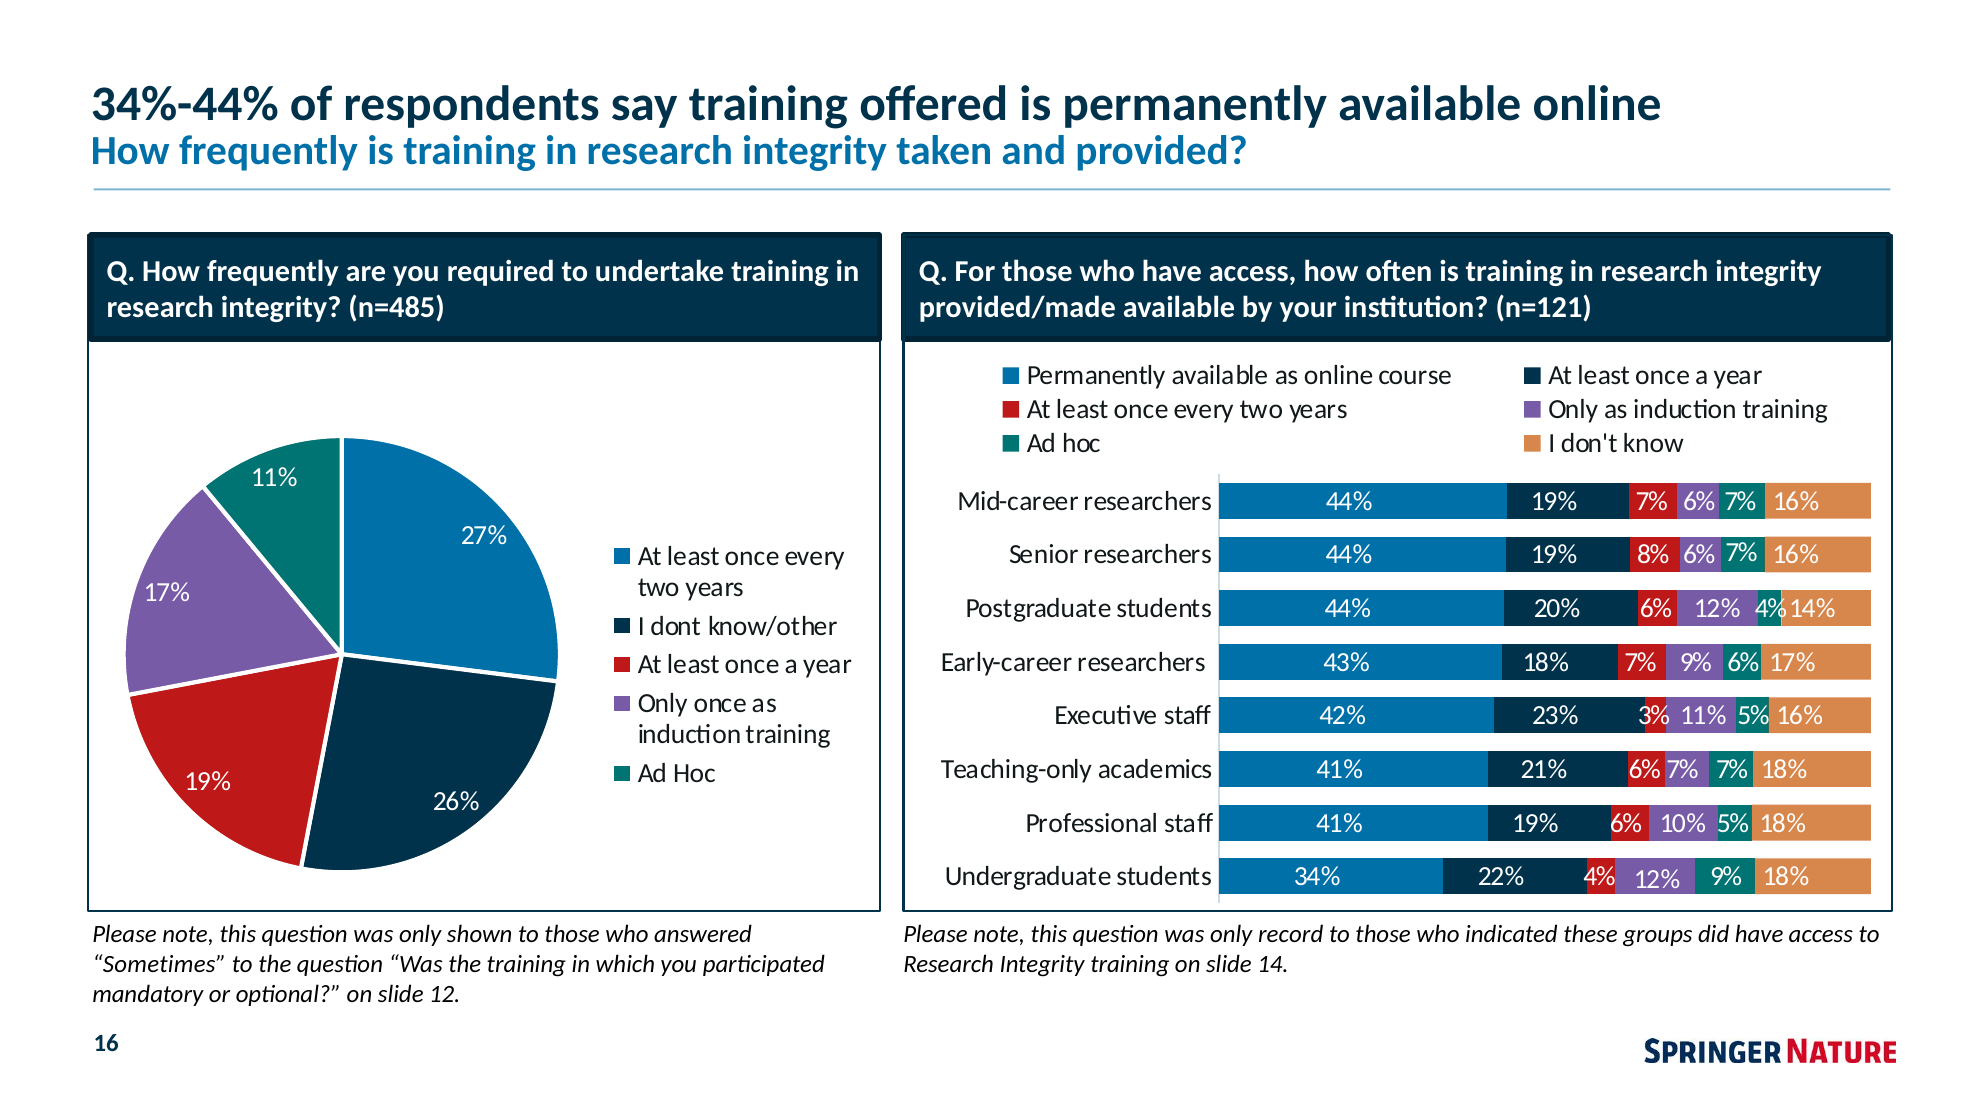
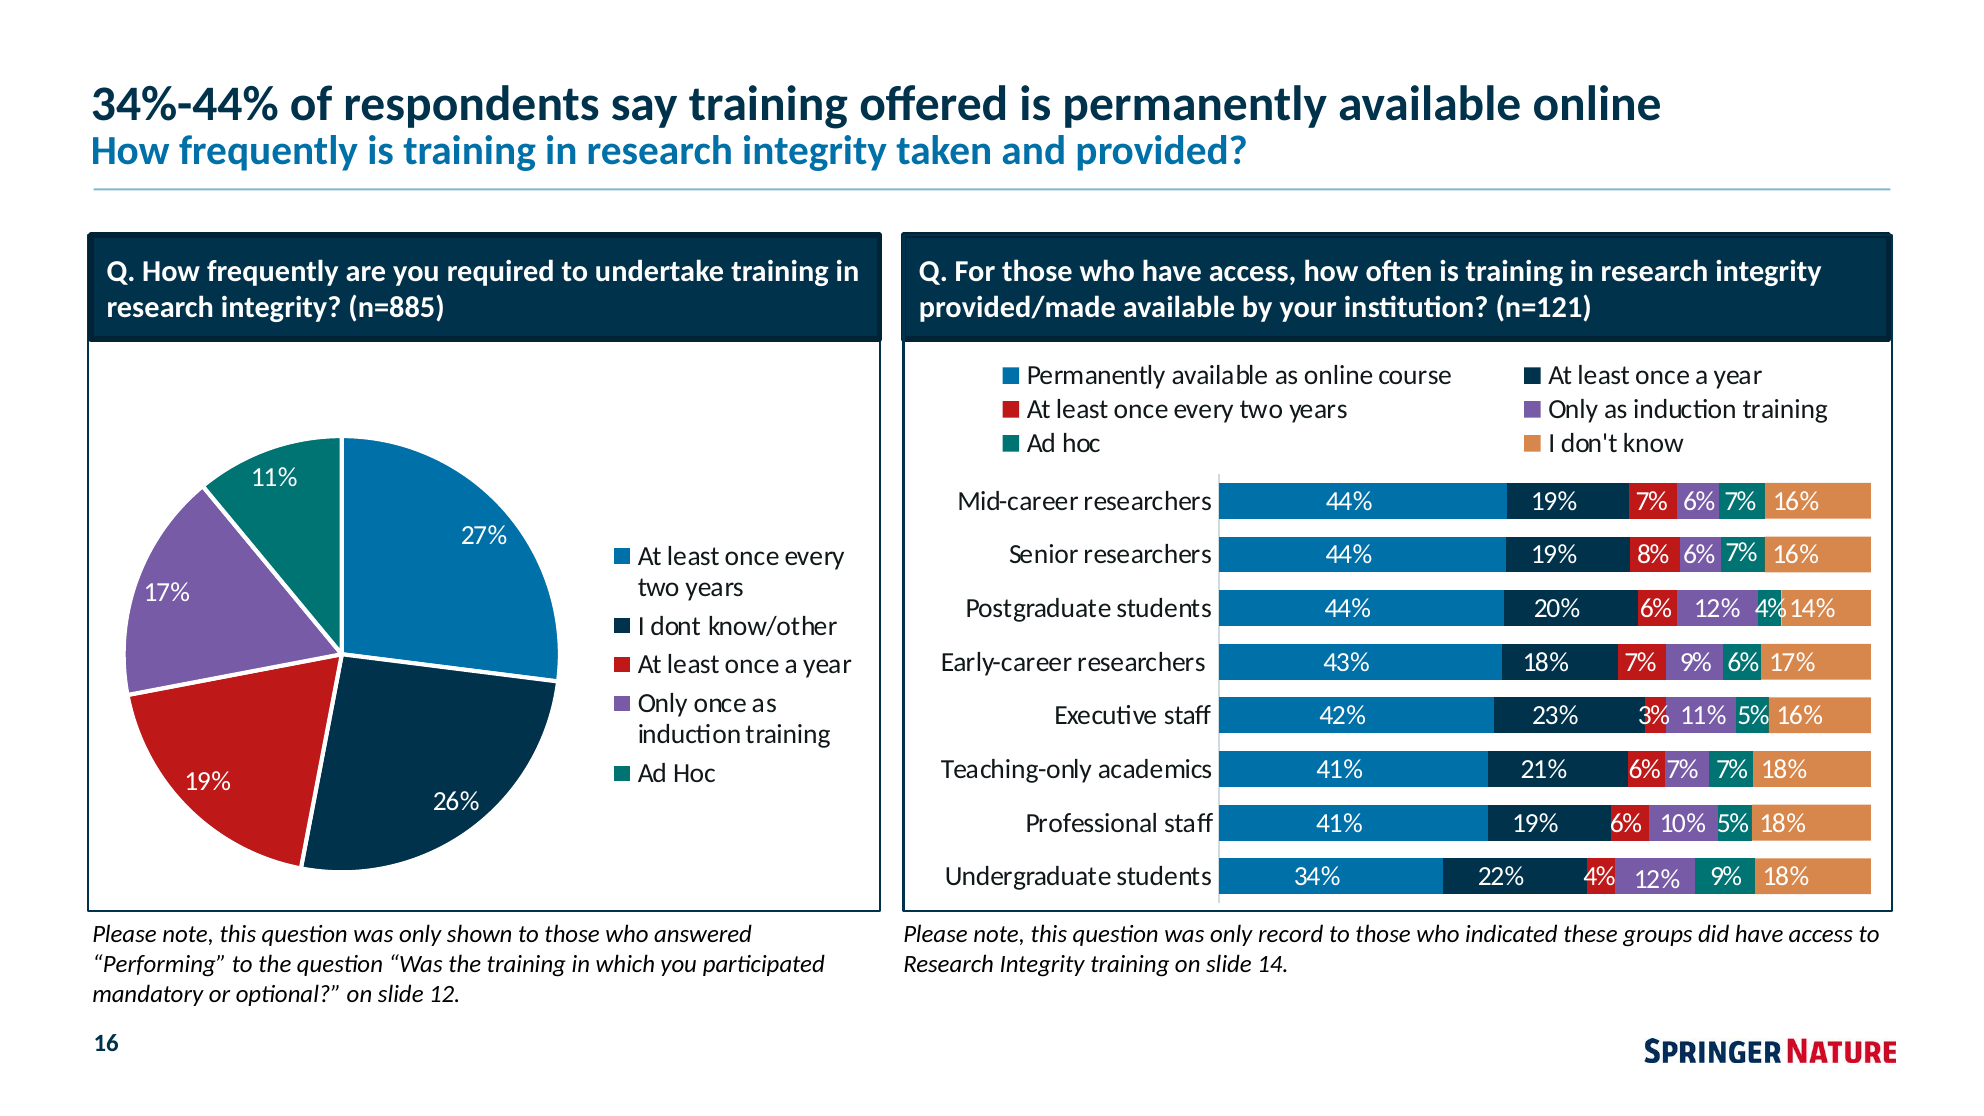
n=485: n=485 -> n=885
Sometimes: Sometimes -> Performing
